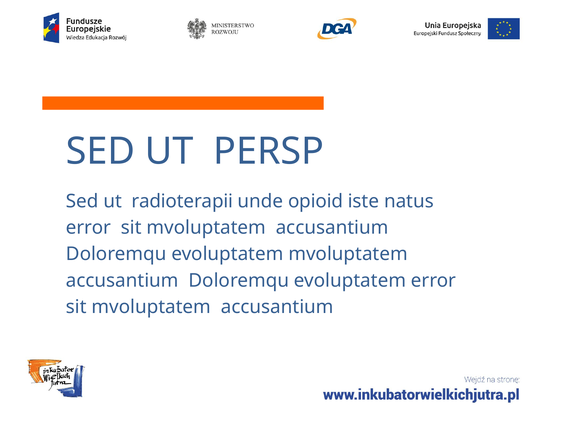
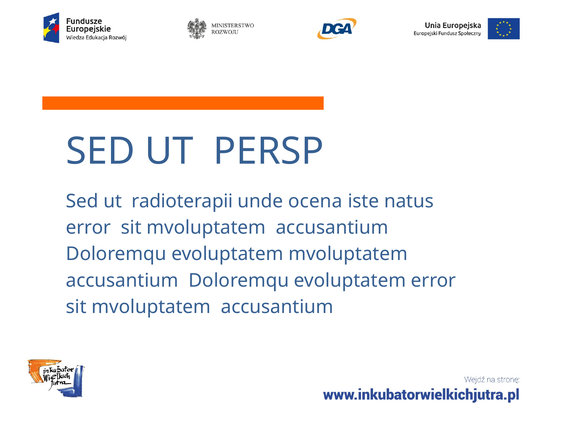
opioid: opioid -> ocena
